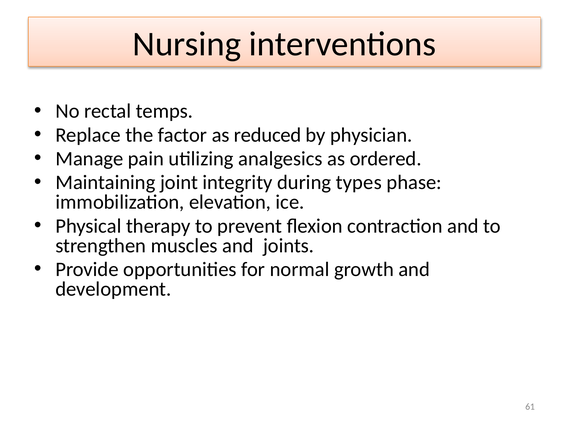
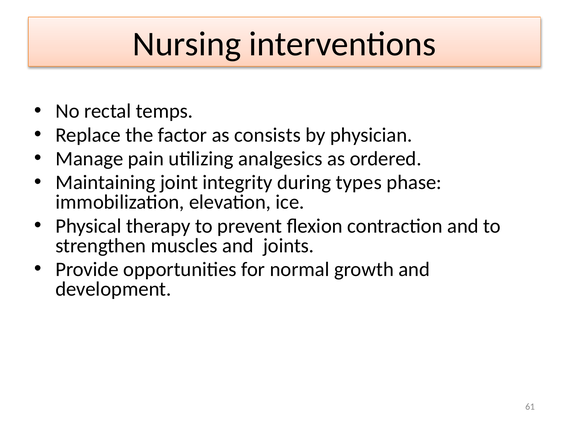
reduced: reduced -> consists
